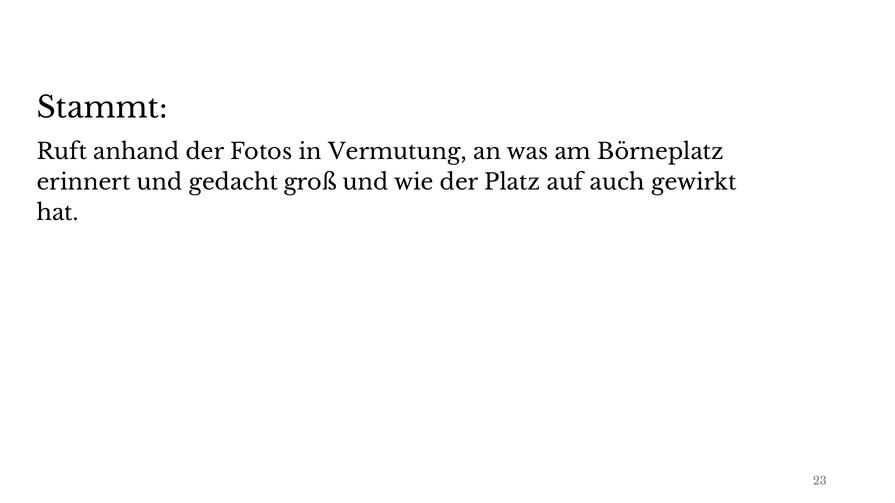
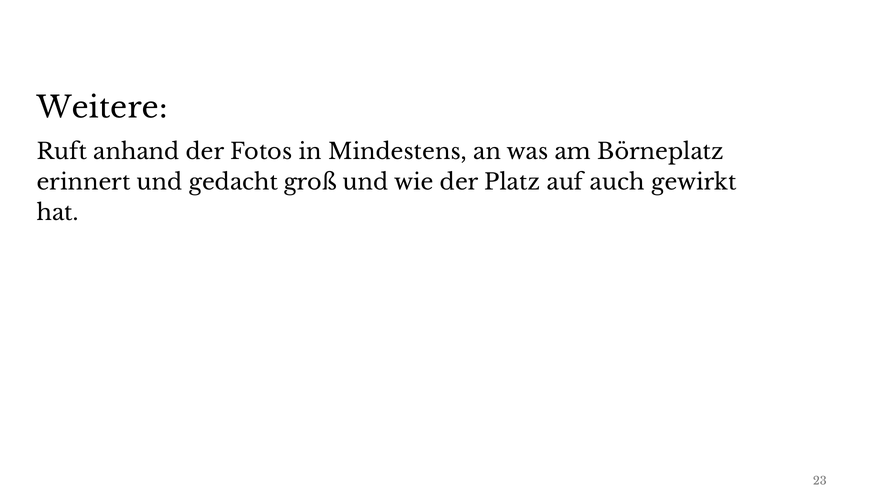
Stammt: Stammt -> Weitere
Vermutung: Vermutung -> Mindestens
